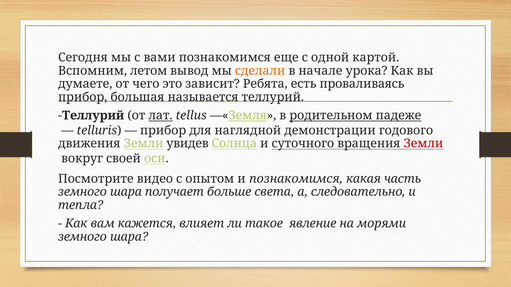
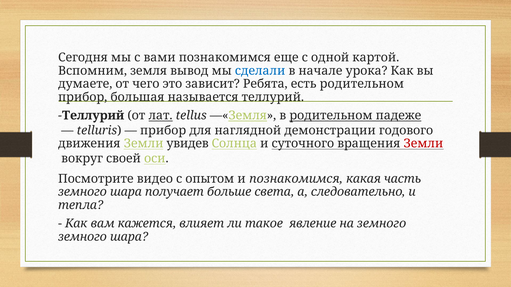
летом: летом -> земля
сделали colour: orange -> blue
есть проваливаясь: проваливаясь -> родительном
на морями: морями -> земного
